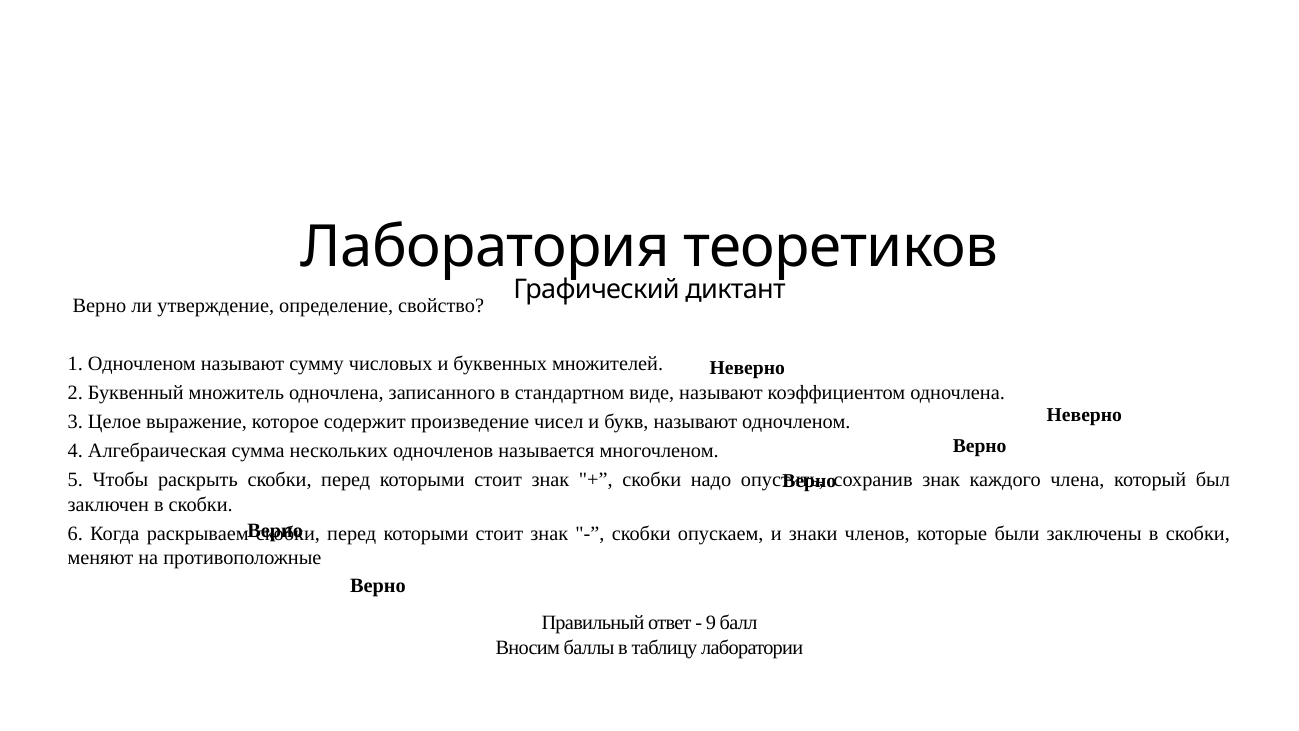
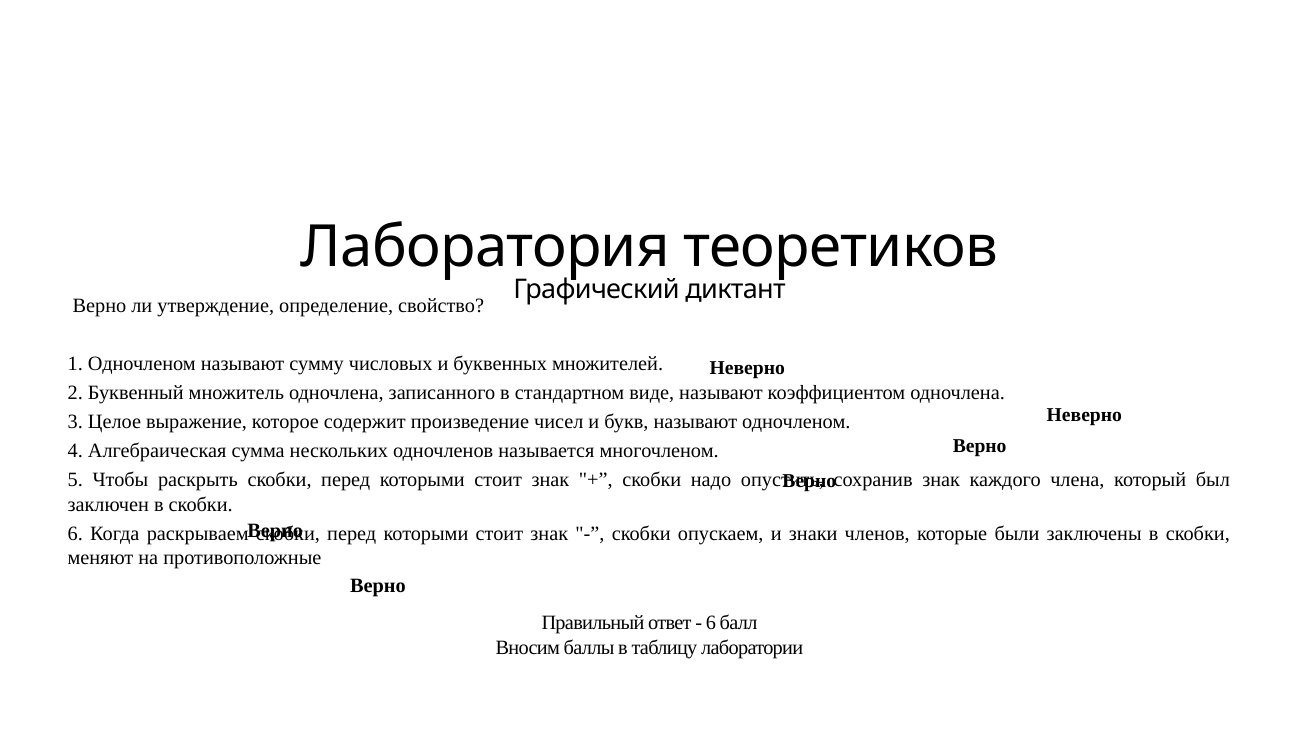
9 at (711, 623): 9 -> 6
